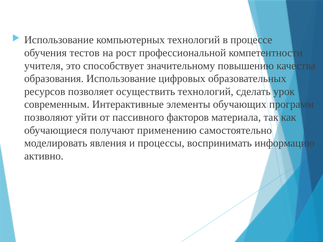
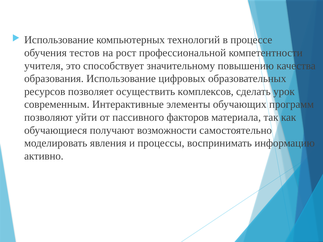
осуществить технологий: технологий -> комплексов
применению: применению -> возможности
